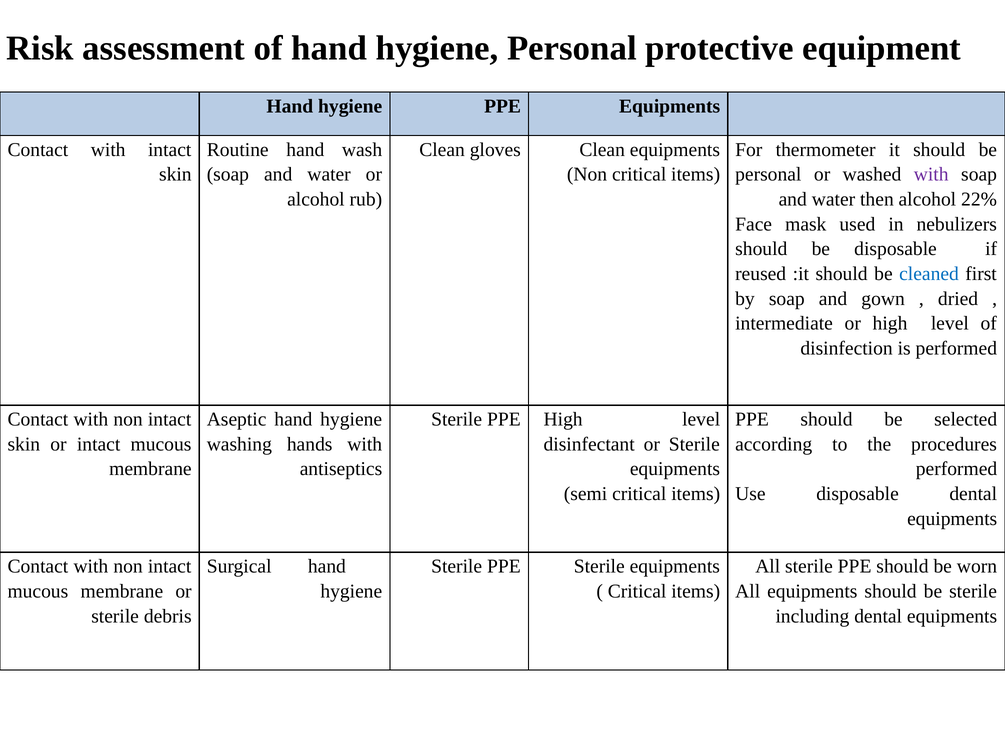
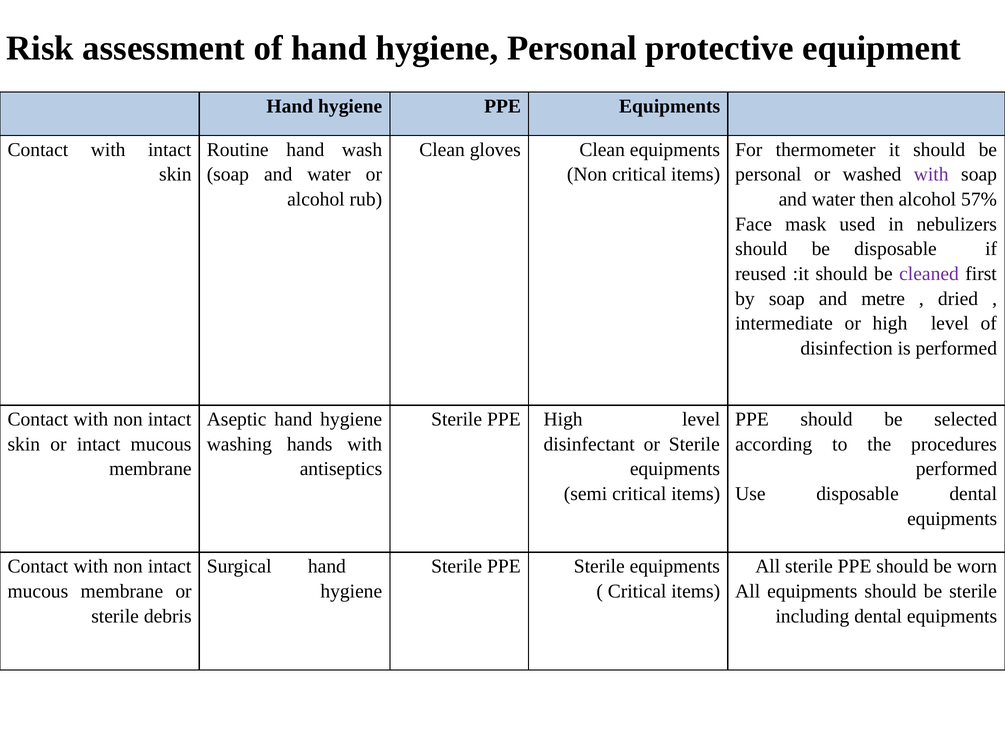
22%: 22% -> 57%
cleaned colour: blue -> purple
gown: gown -> metre
